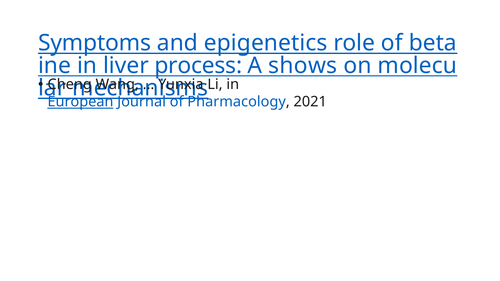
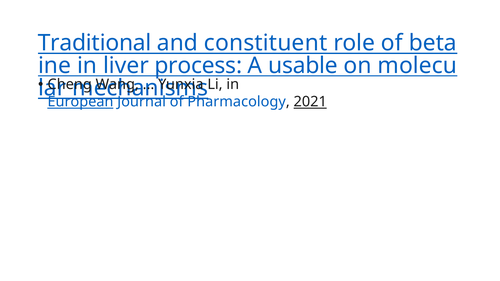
Symptoms: Symptoms -> Traditional
epigenetics: epigenetics -> constituent
shows: shows -> usable
2021 underline: none -> present
